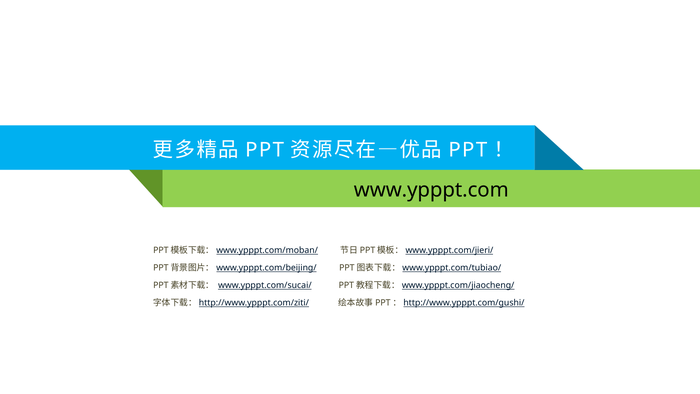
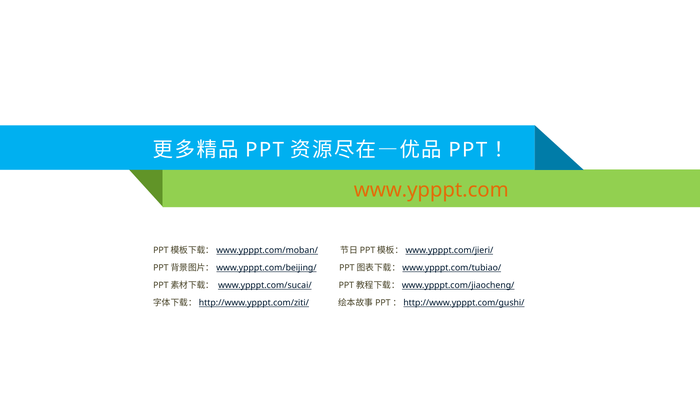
www.ypppt.com colour: black -> orange
